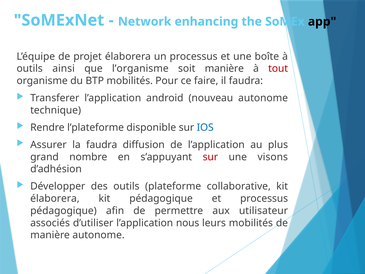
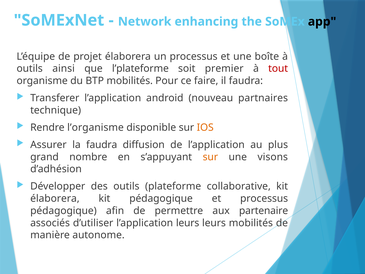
l’organisme: l’organisme -> l’plateforme
soit manière: manière -> premier
nouveau autonome: autonome -> partnaires
l’plateforme: l’plateforme -> l’organisme
IOS colour: blue -> orange
sur at (210, 157) colour: red -> orange
utilisateur: utilisateur -> partenaire
l’application nous: nous -> leurs
